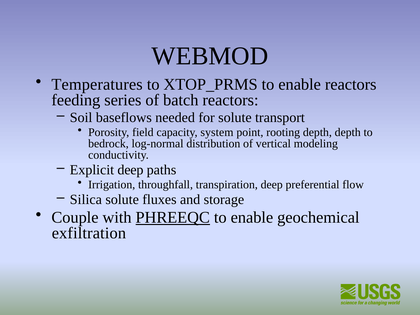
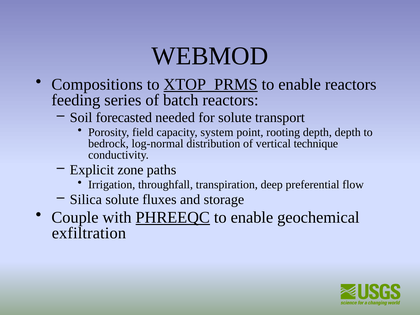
Temperatures: Temperatures -> Compositions
XTOP_PRMS underline: none -> present
baseflows: baseflows -> forecasted
modeling: modeling -> technique
Explicit deep: deep -> zone
